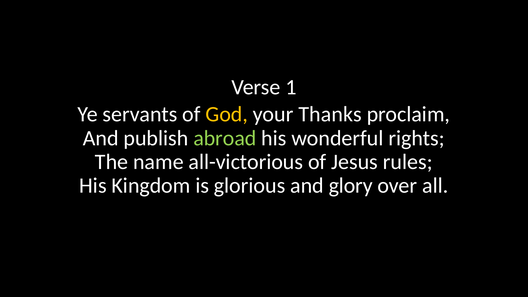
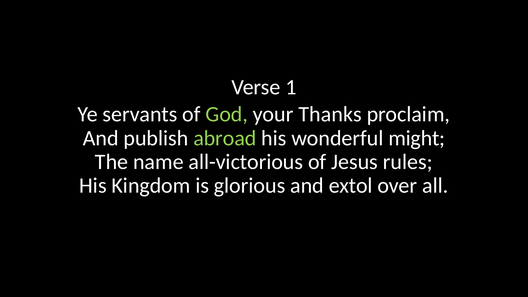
God colour: yellow -> light green
rights: rights -> might
glory: glory -> extol
